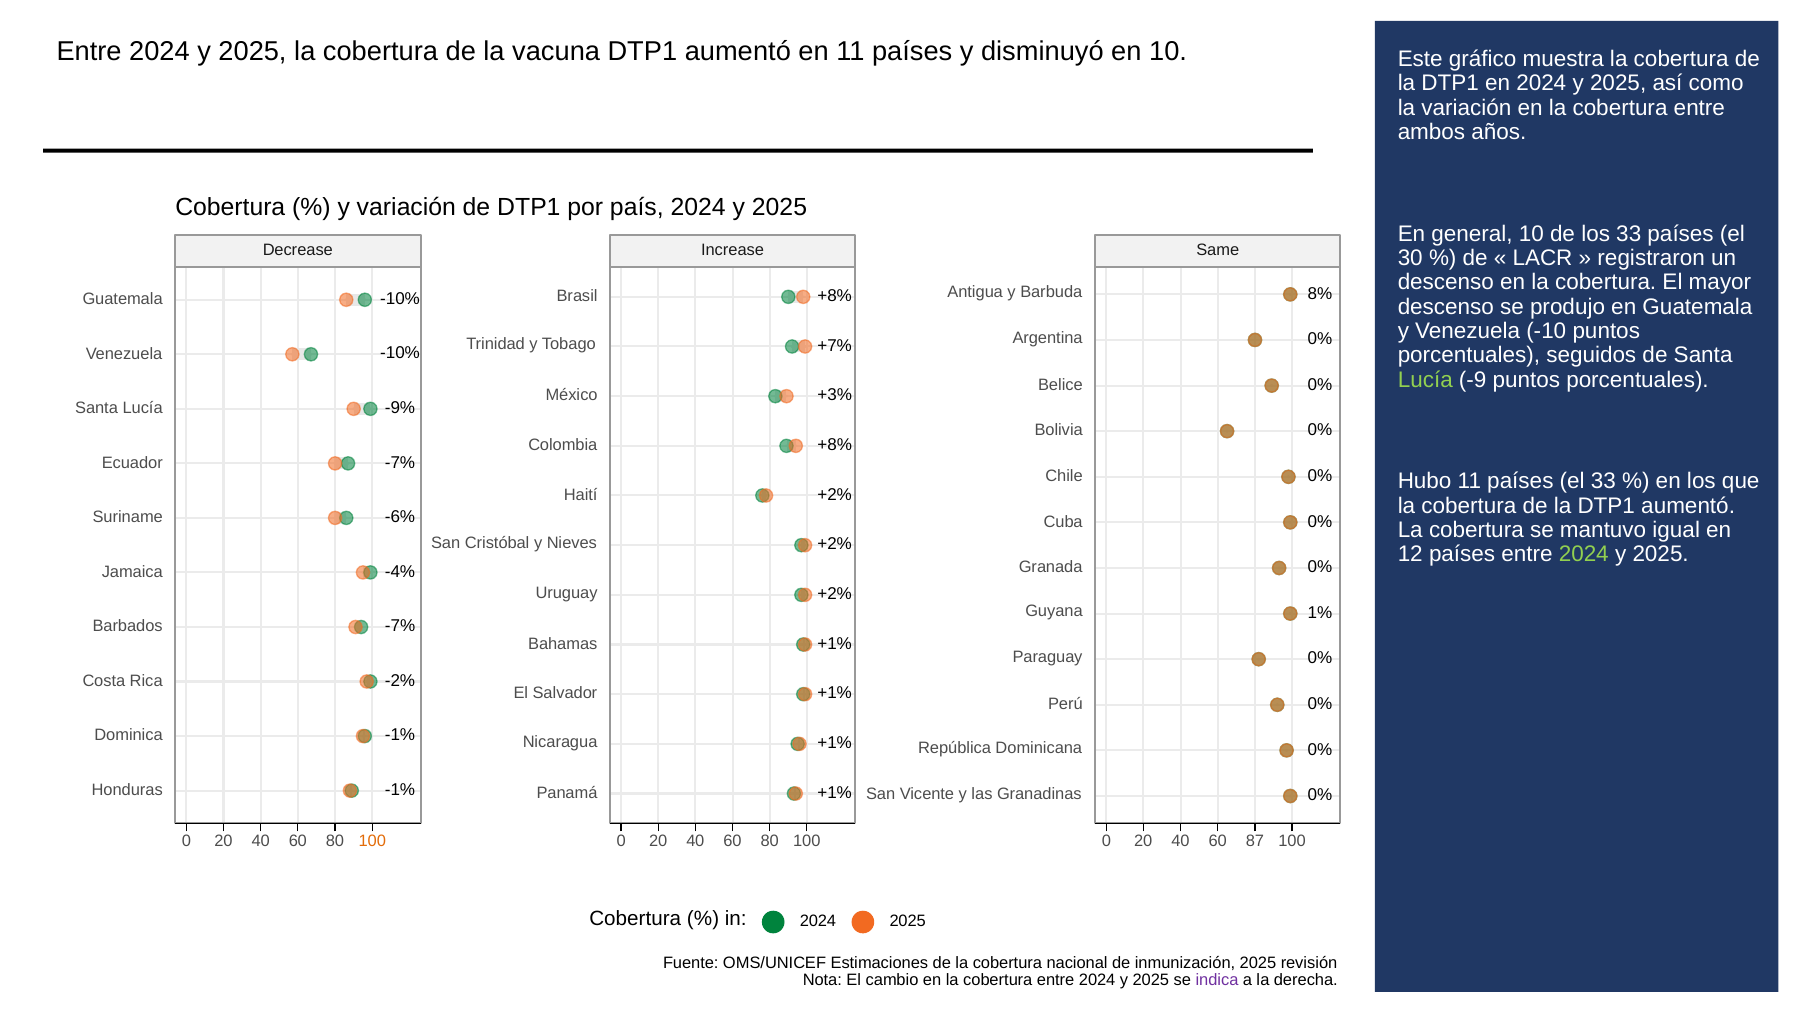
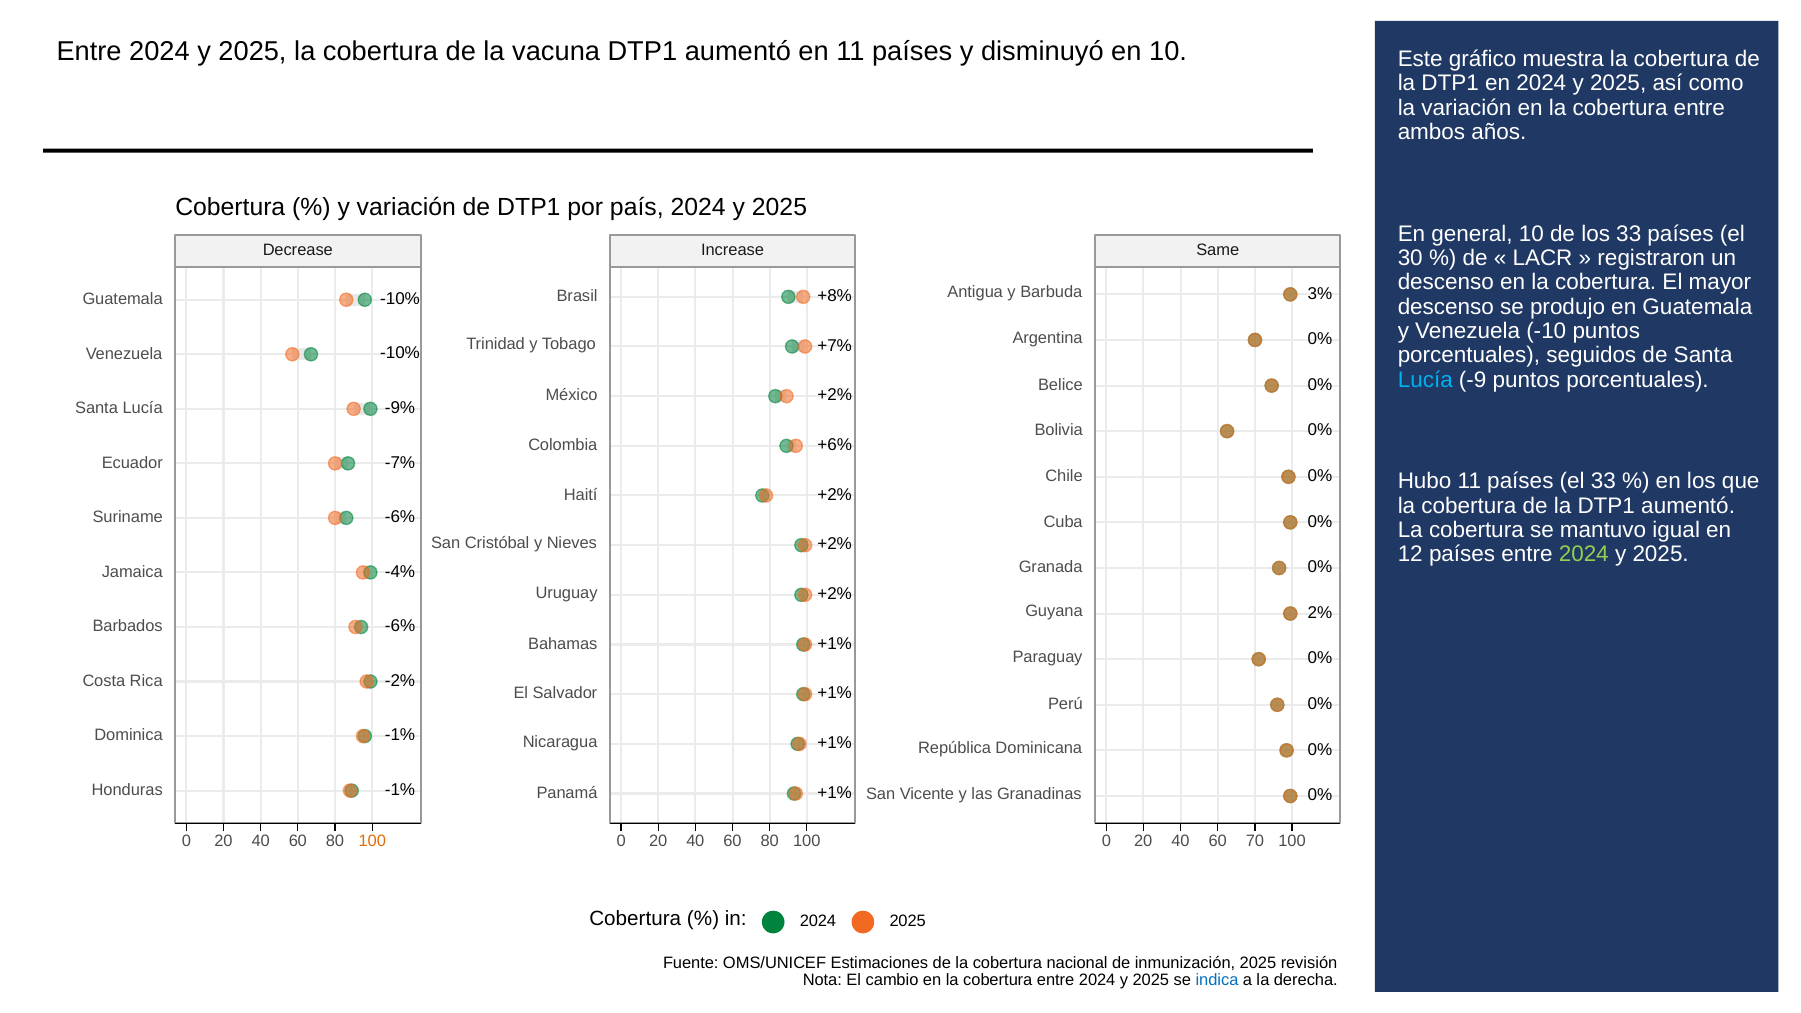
8%: 8% -> 3%
Lucía at (1425, 380) colour: light green -> light blue
+3% at (835, 395): +3% -> +2%
+8% at (835, 445): +8% -> +6%
1%: 1% -> 2%
-7% at (400, 626): -7% -> -6%
87: 87 -> 70
indica colour: purple -> blue
